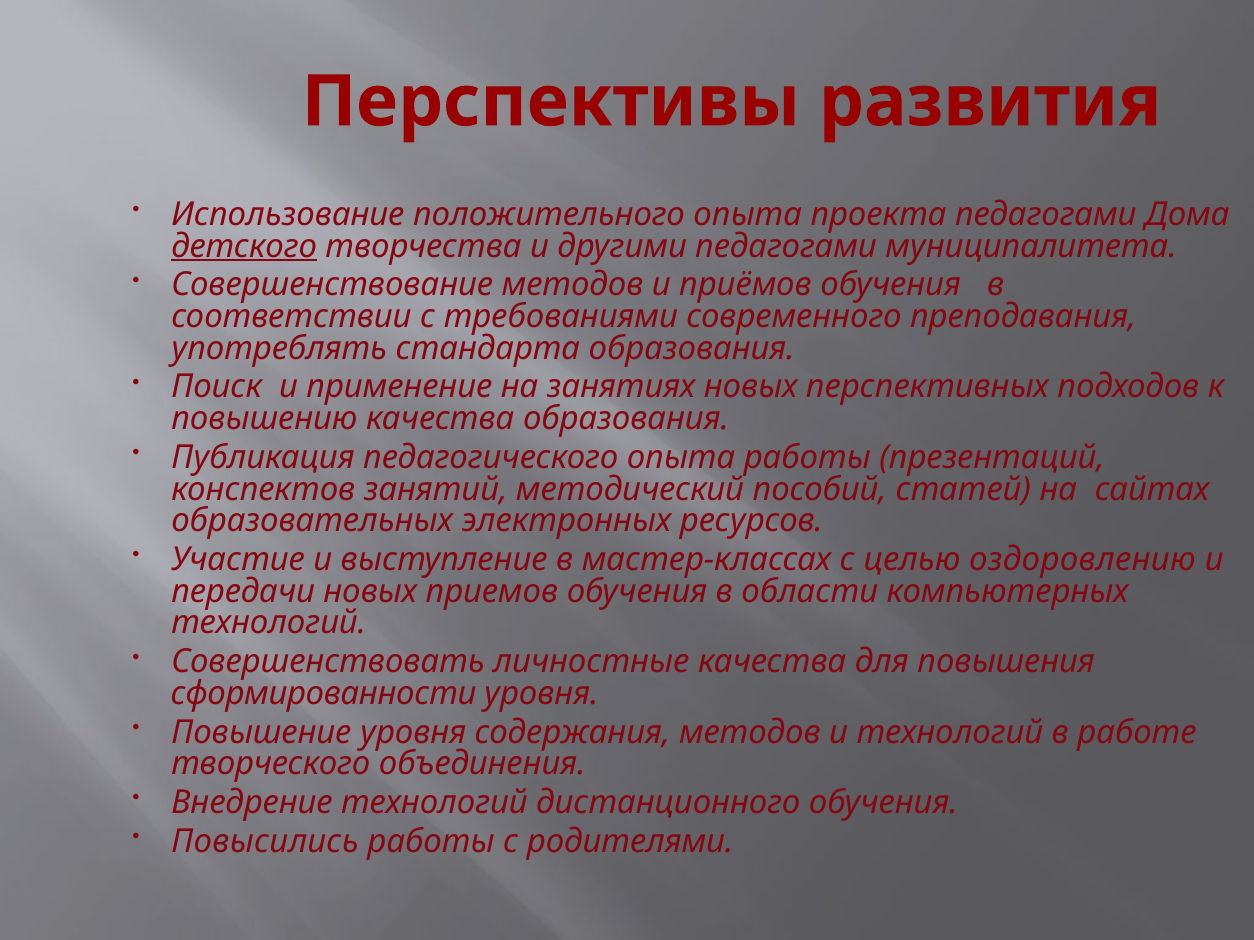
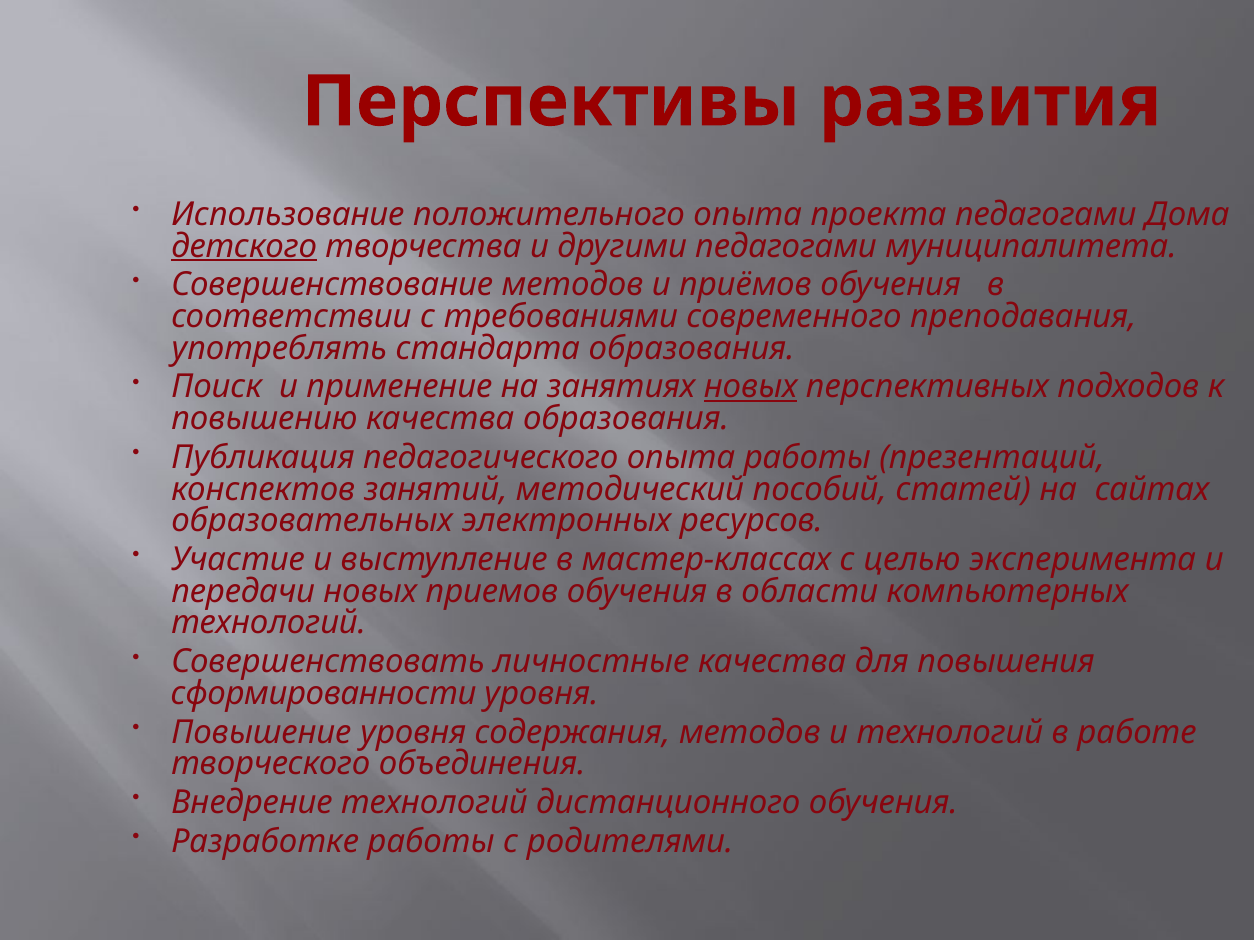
новых at (751, 387) underline: none -> present
оздоровлению: оздоровлению -> эксперимента
Повысились: Повысились -> Разработке
